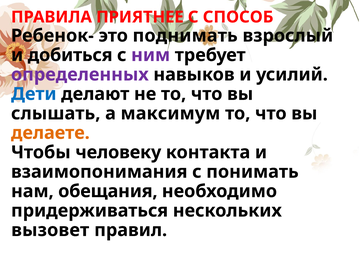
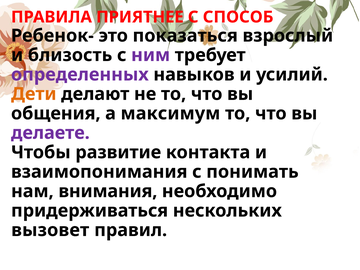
поднимать: поднимать -> показаться
добиться: добиться -> близость
Дети colour: blue -> orange
слышать: слышать -> общения
делаете colour: orange -> purple
человеку: человеку -> развитие
обещания: обещания -> внимания
